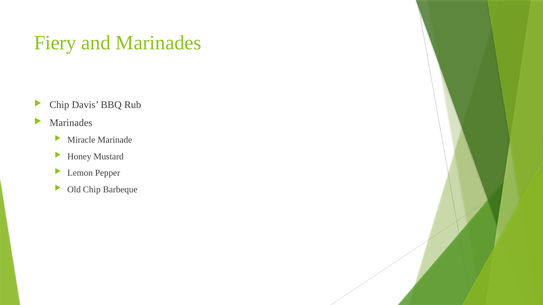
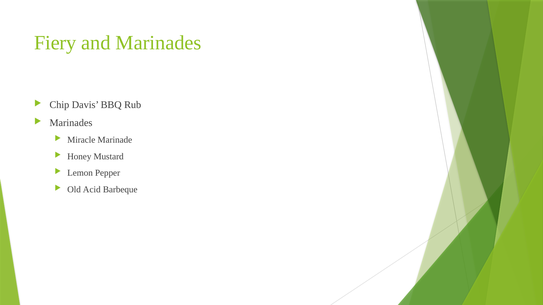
Old Chip: Chip -> Acid
